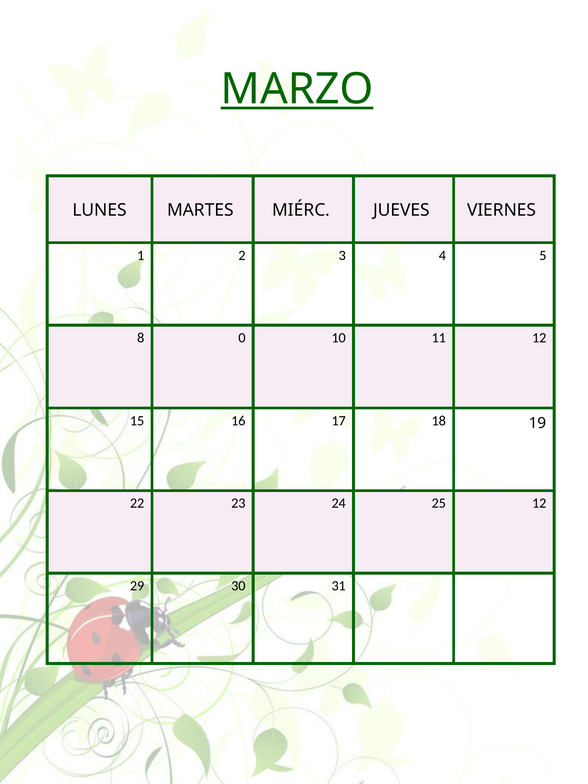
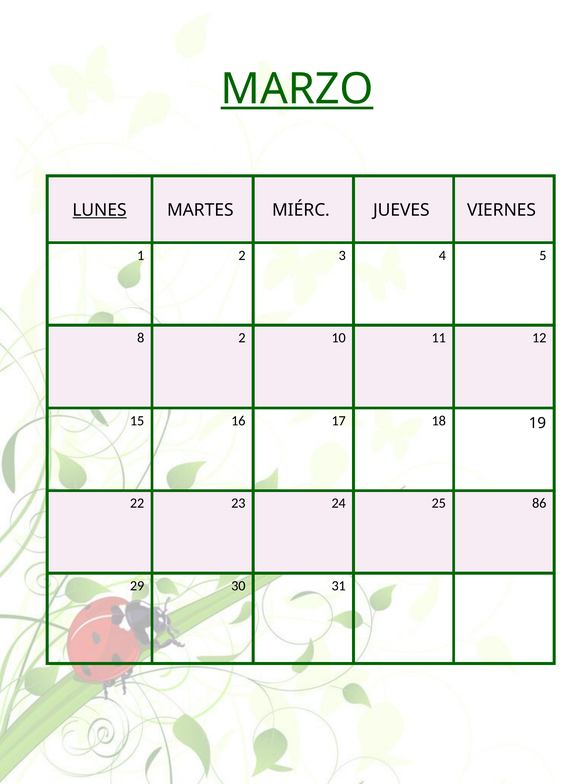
LUNES underline: none -> present
8 0: 0 -> 2
25 12: 12 -> 86
